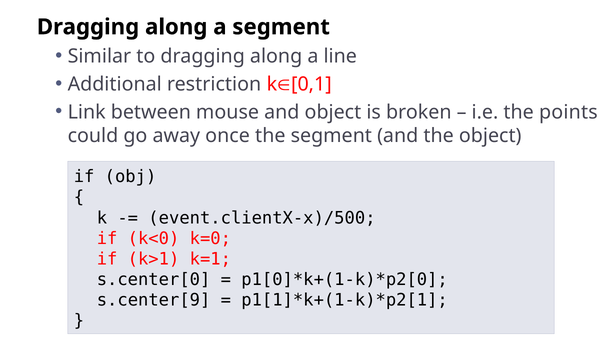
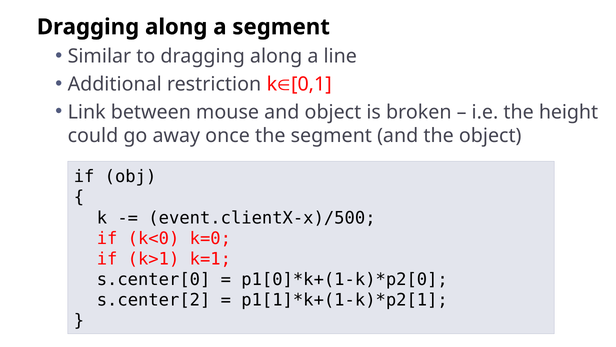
points: points -> height
s.center[9: s.center[9 -> s.center[2
